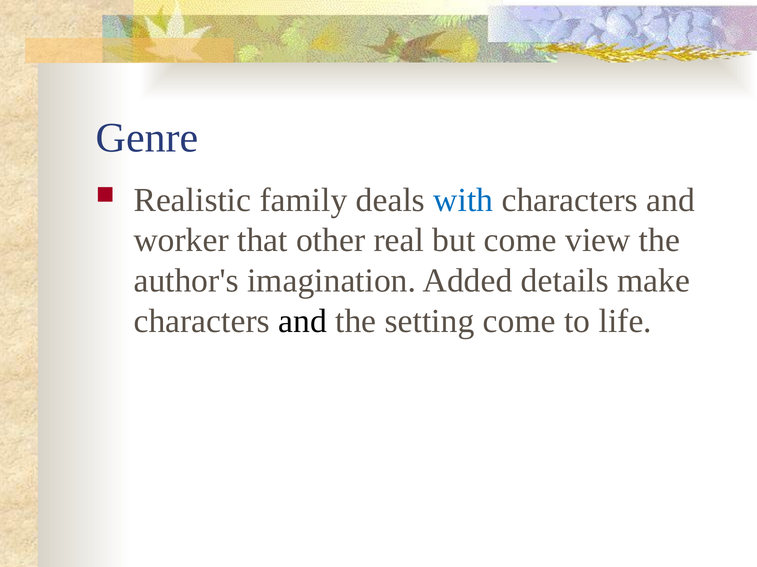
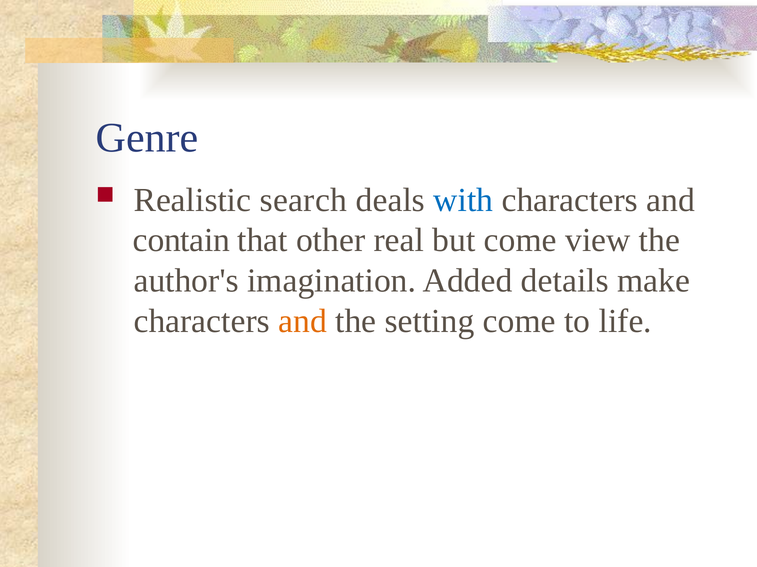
family: family -> search
worker: worker -> contain
and at (303, 321) colour: black -> orange
